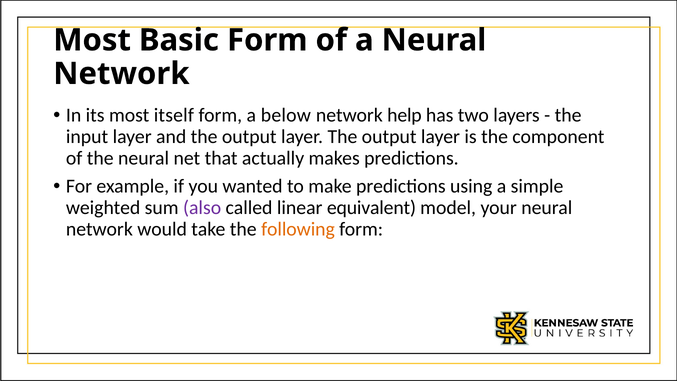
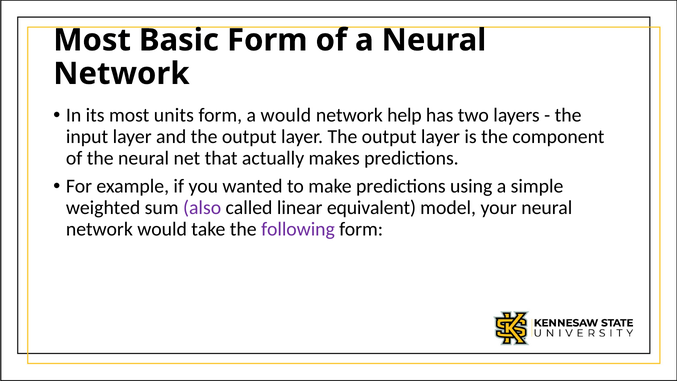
itself: itself -> units
a below: below -> would
following colour: orange -> purple
